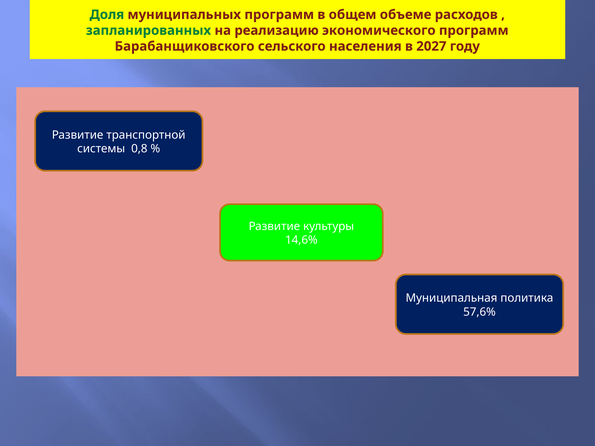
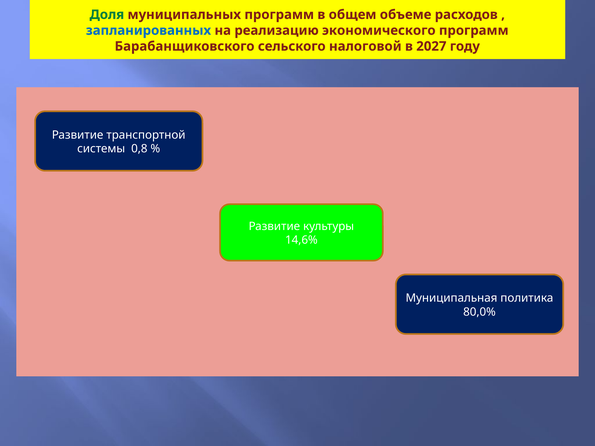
запланированных colour: green -> blue
населения: населения -> налоговой
57,6%: 57,6% -> 80,0%
